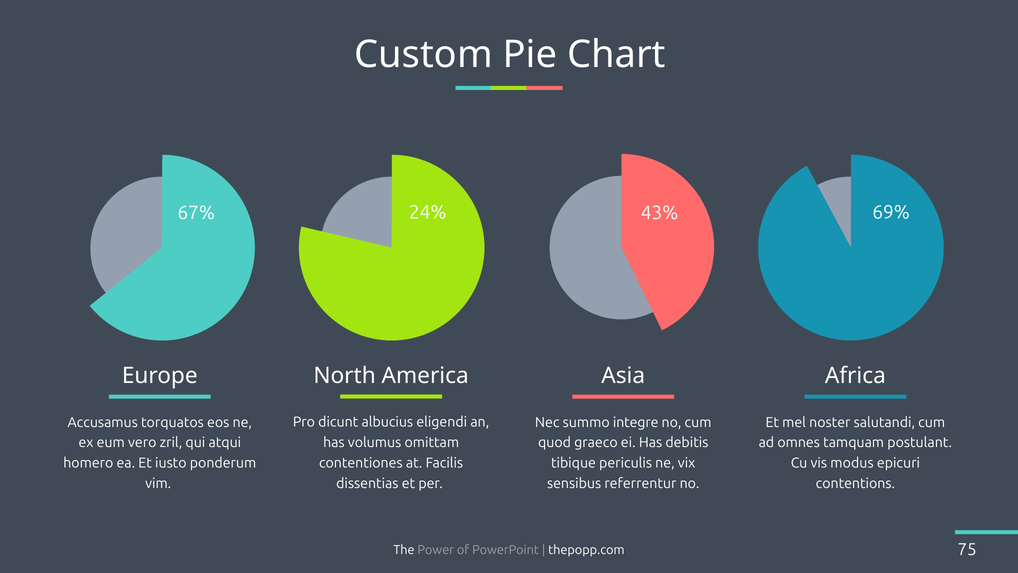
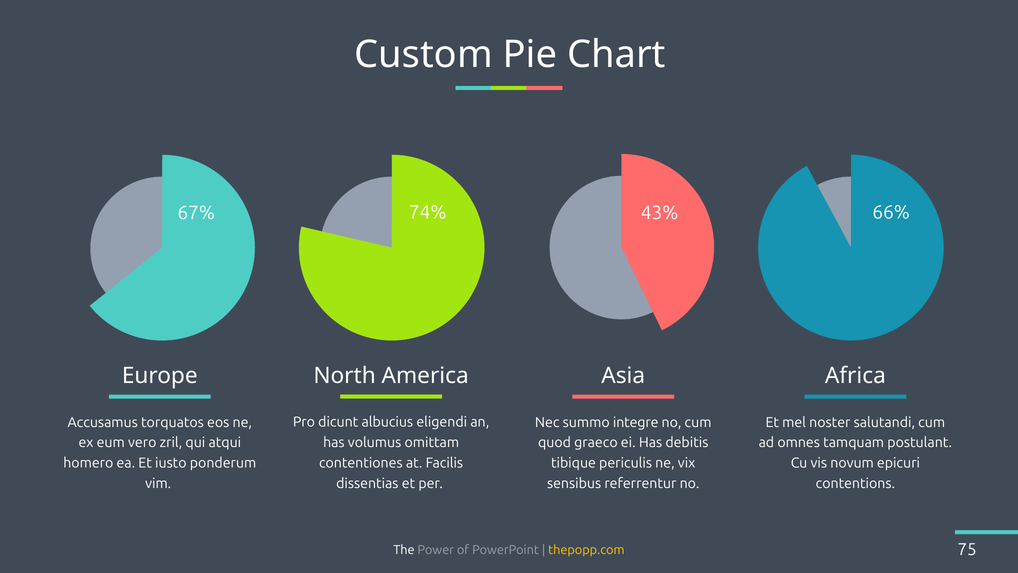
24%: 24% -> 74%
69%: 69% -> 66%
modus: modus -> novum
thepopp.com colour: white -> yellow
